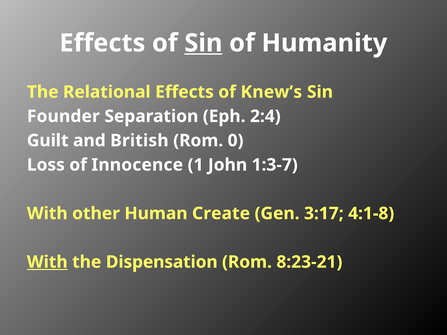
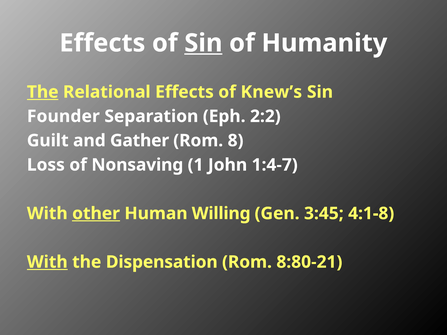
The at (43, 92) underline: none -> present
2:4: 2:4 -> 2:2
British: British -> Gather
0: 0 -> 8
Innocence: Innocence -> Nonsaving
1:3-7: 1:3-7 -> 1:4-7
other underline: none -> present
Create: Create -> Willing
3:17: 3:17 -> 3:45
8:23-21: 8:23-21 -> 8:80-21
